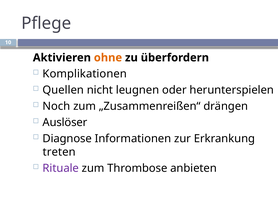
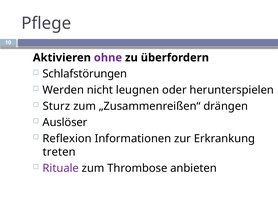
ohne colour: orange -> purple
Komplikationen: Komplikationen -> Schlafstörungen
Quellen: Quellen -> Werden
Noch: Noch -> Sturz
Diagnose: Diagnose -> Reflexion
